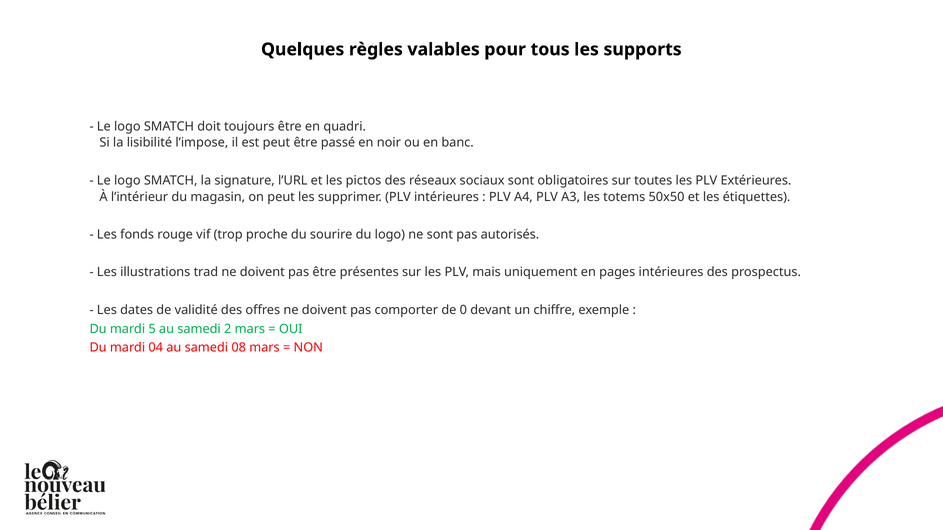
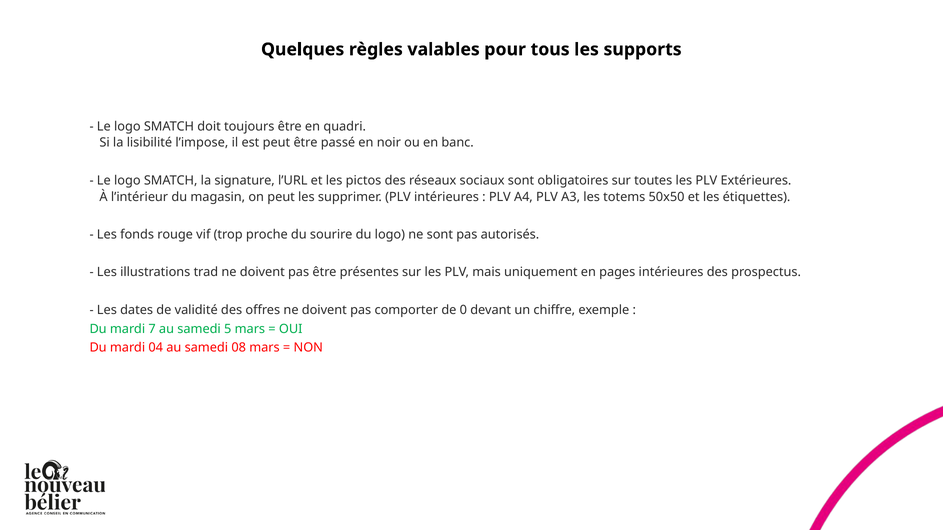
5: 5 -> 7
2: 2 -> 5
